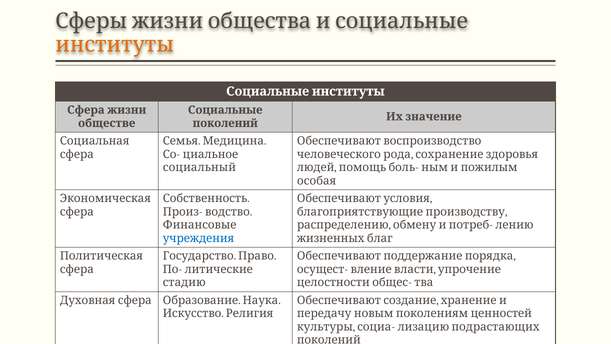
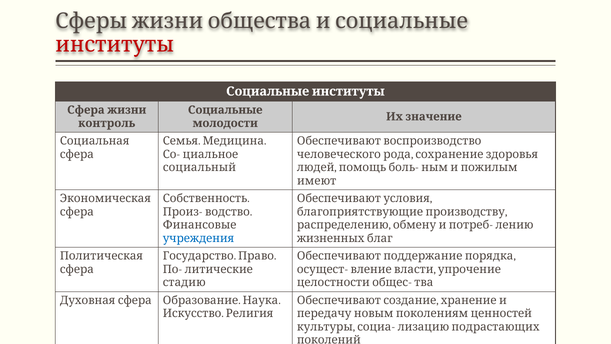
институты colour: orange -> red
обществе: обществе -> контроль
поколений at (225, 123): поколений -> молодости
особая: особая -> имеют
